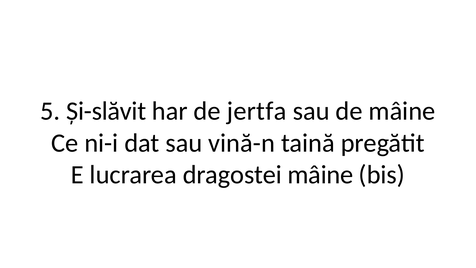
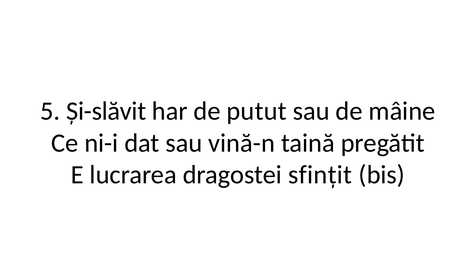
jertfa: jertfa -> putut
dragostei mâine: mâine -> sfințit
